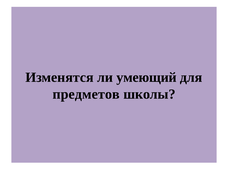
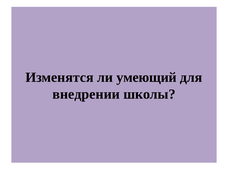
предметов: предметов -> внедрении
